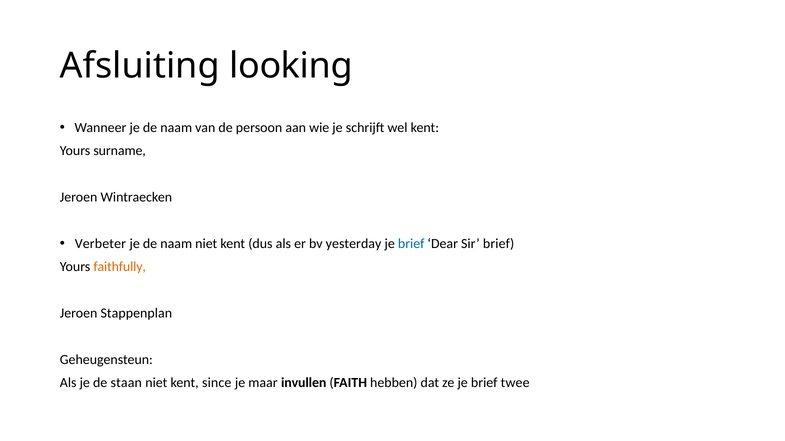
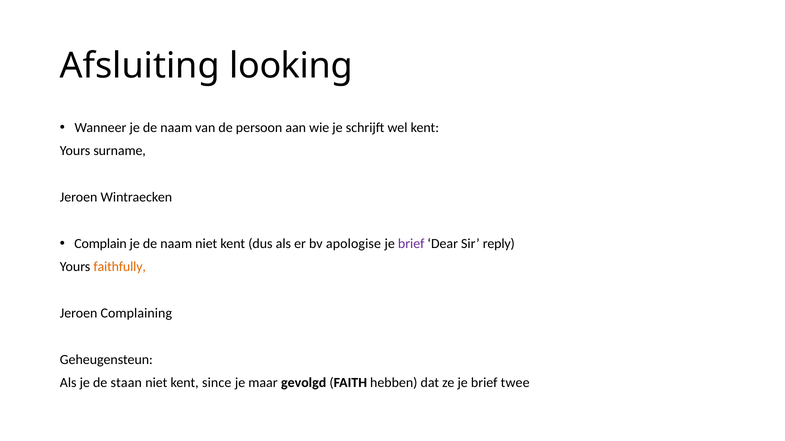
Verbeter: Verbeter -> Complain
yesterday: yesterday -> apologise
brief at (411, 244) colour: blue -> purple
Sir brief: brief -> reply
Stappenplan: Stappenplan -> Complaining
invullen: invullen -> gevolgd
